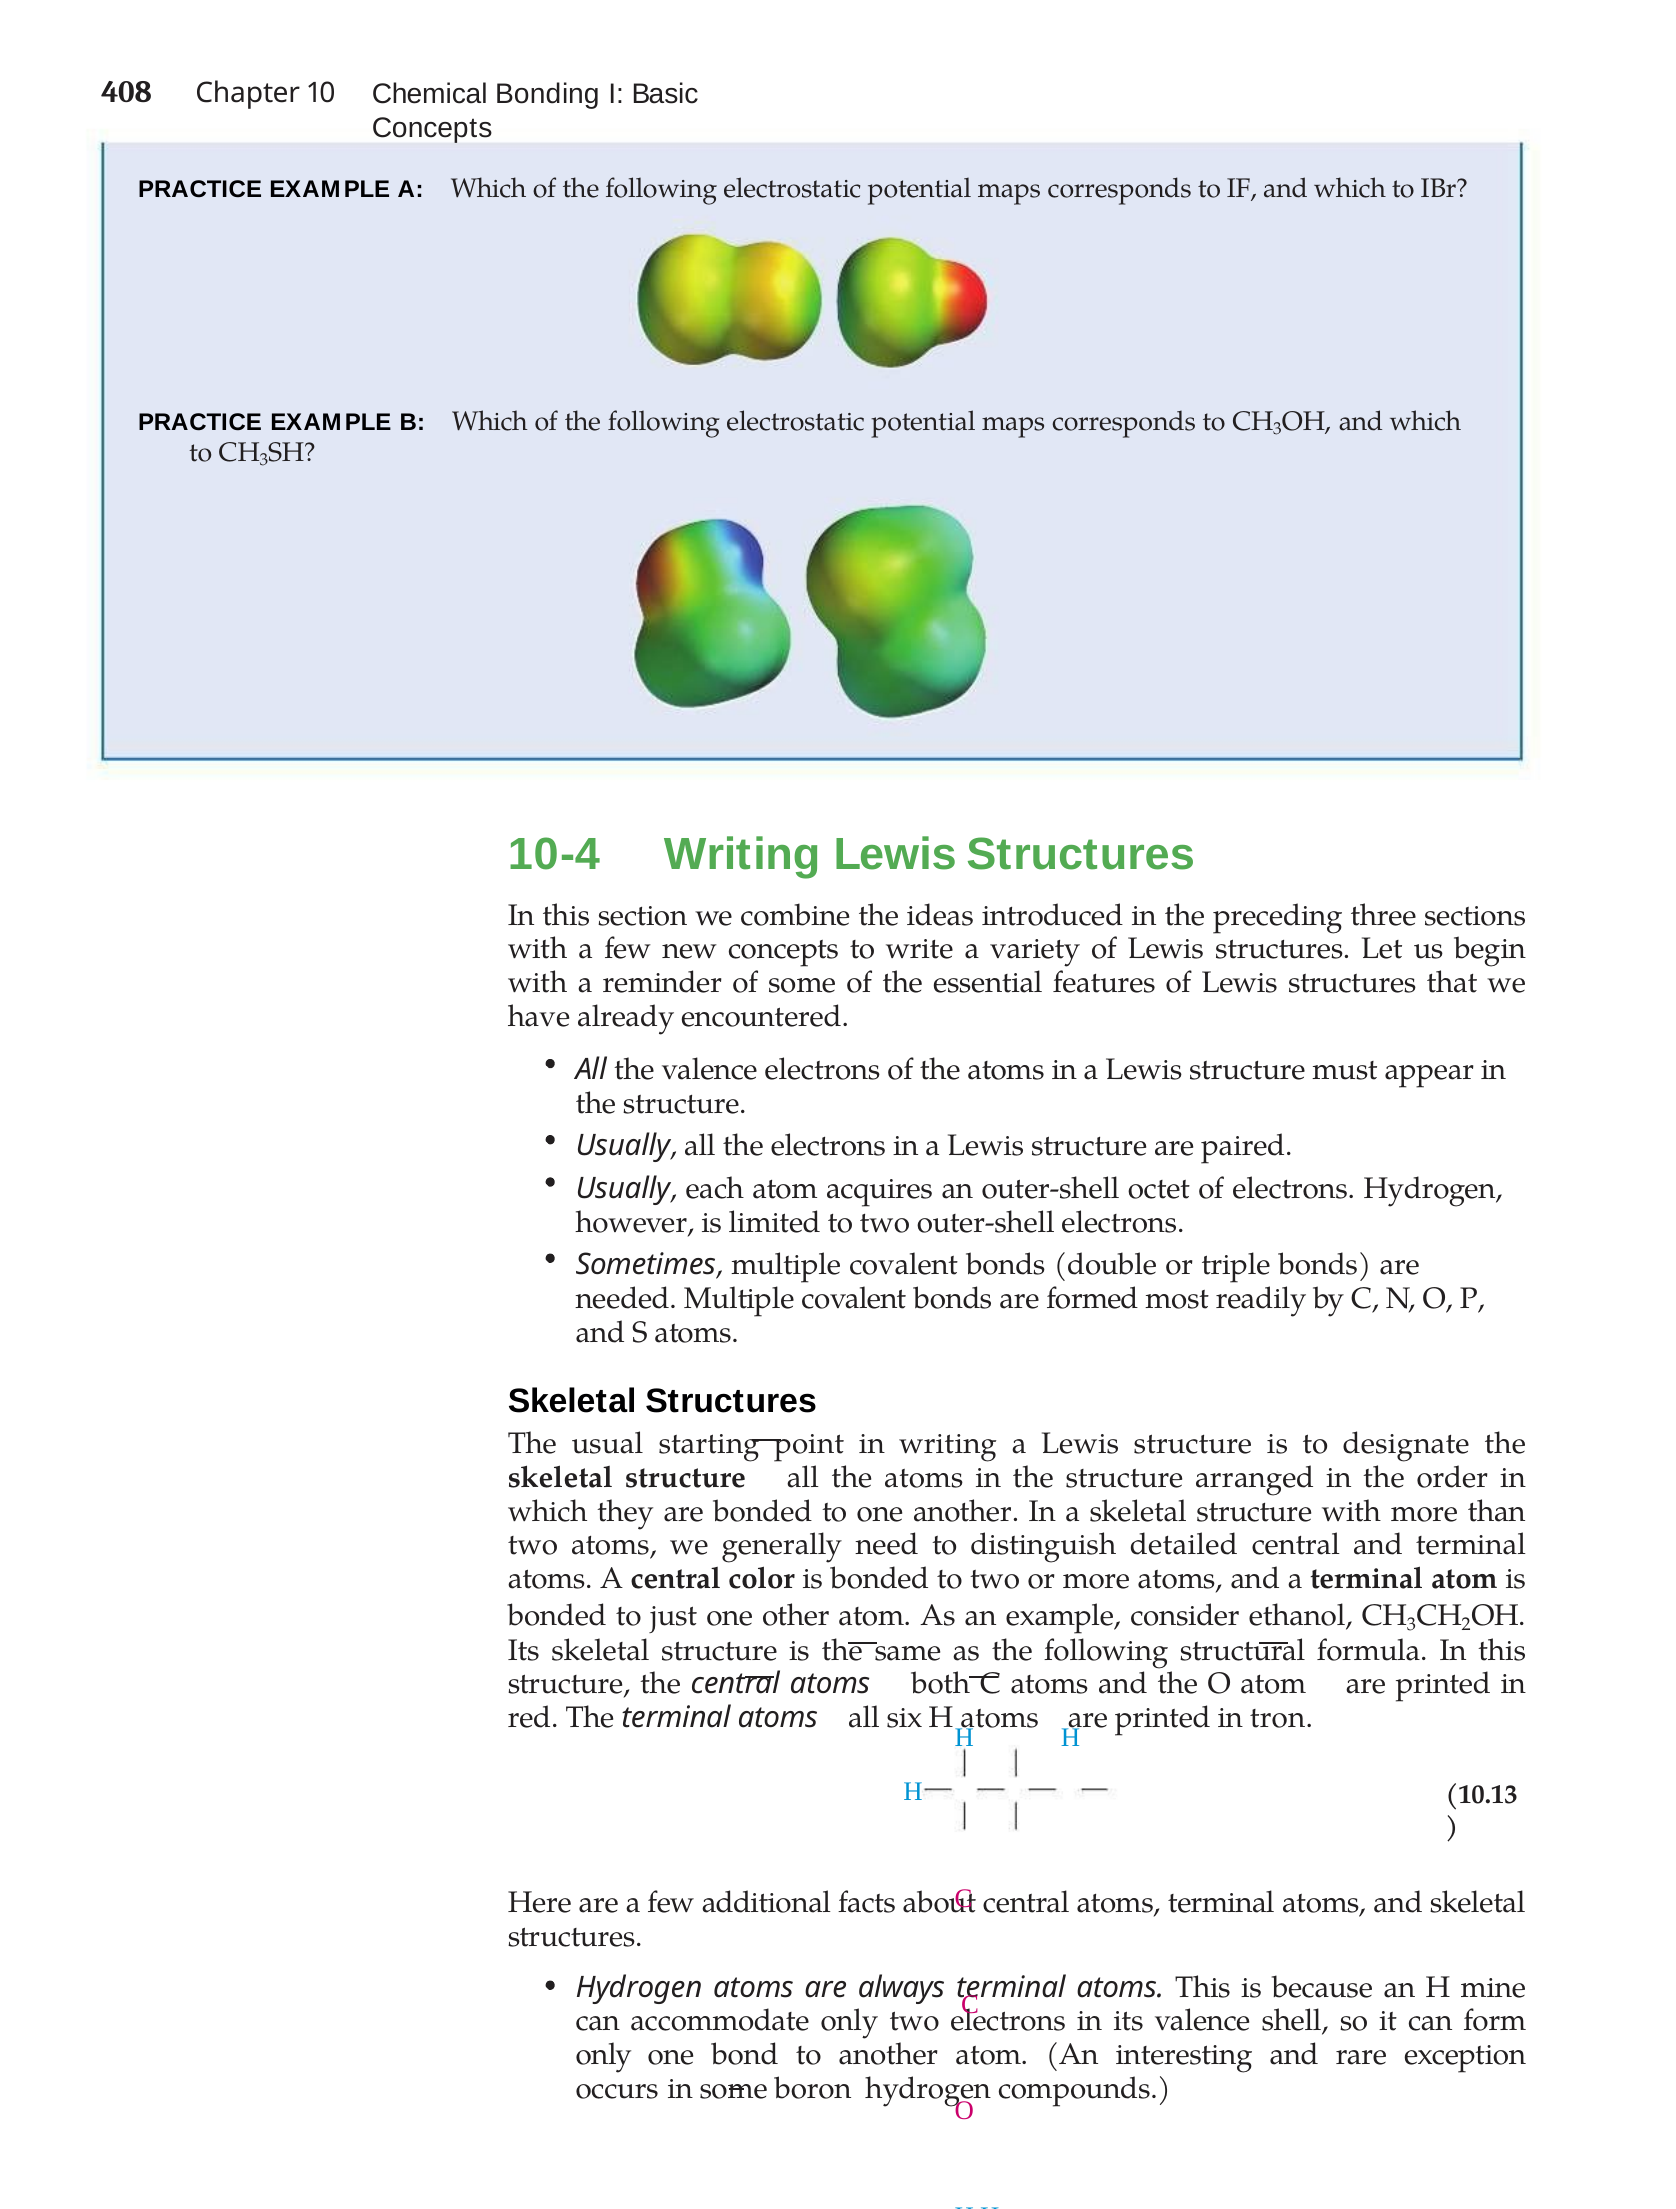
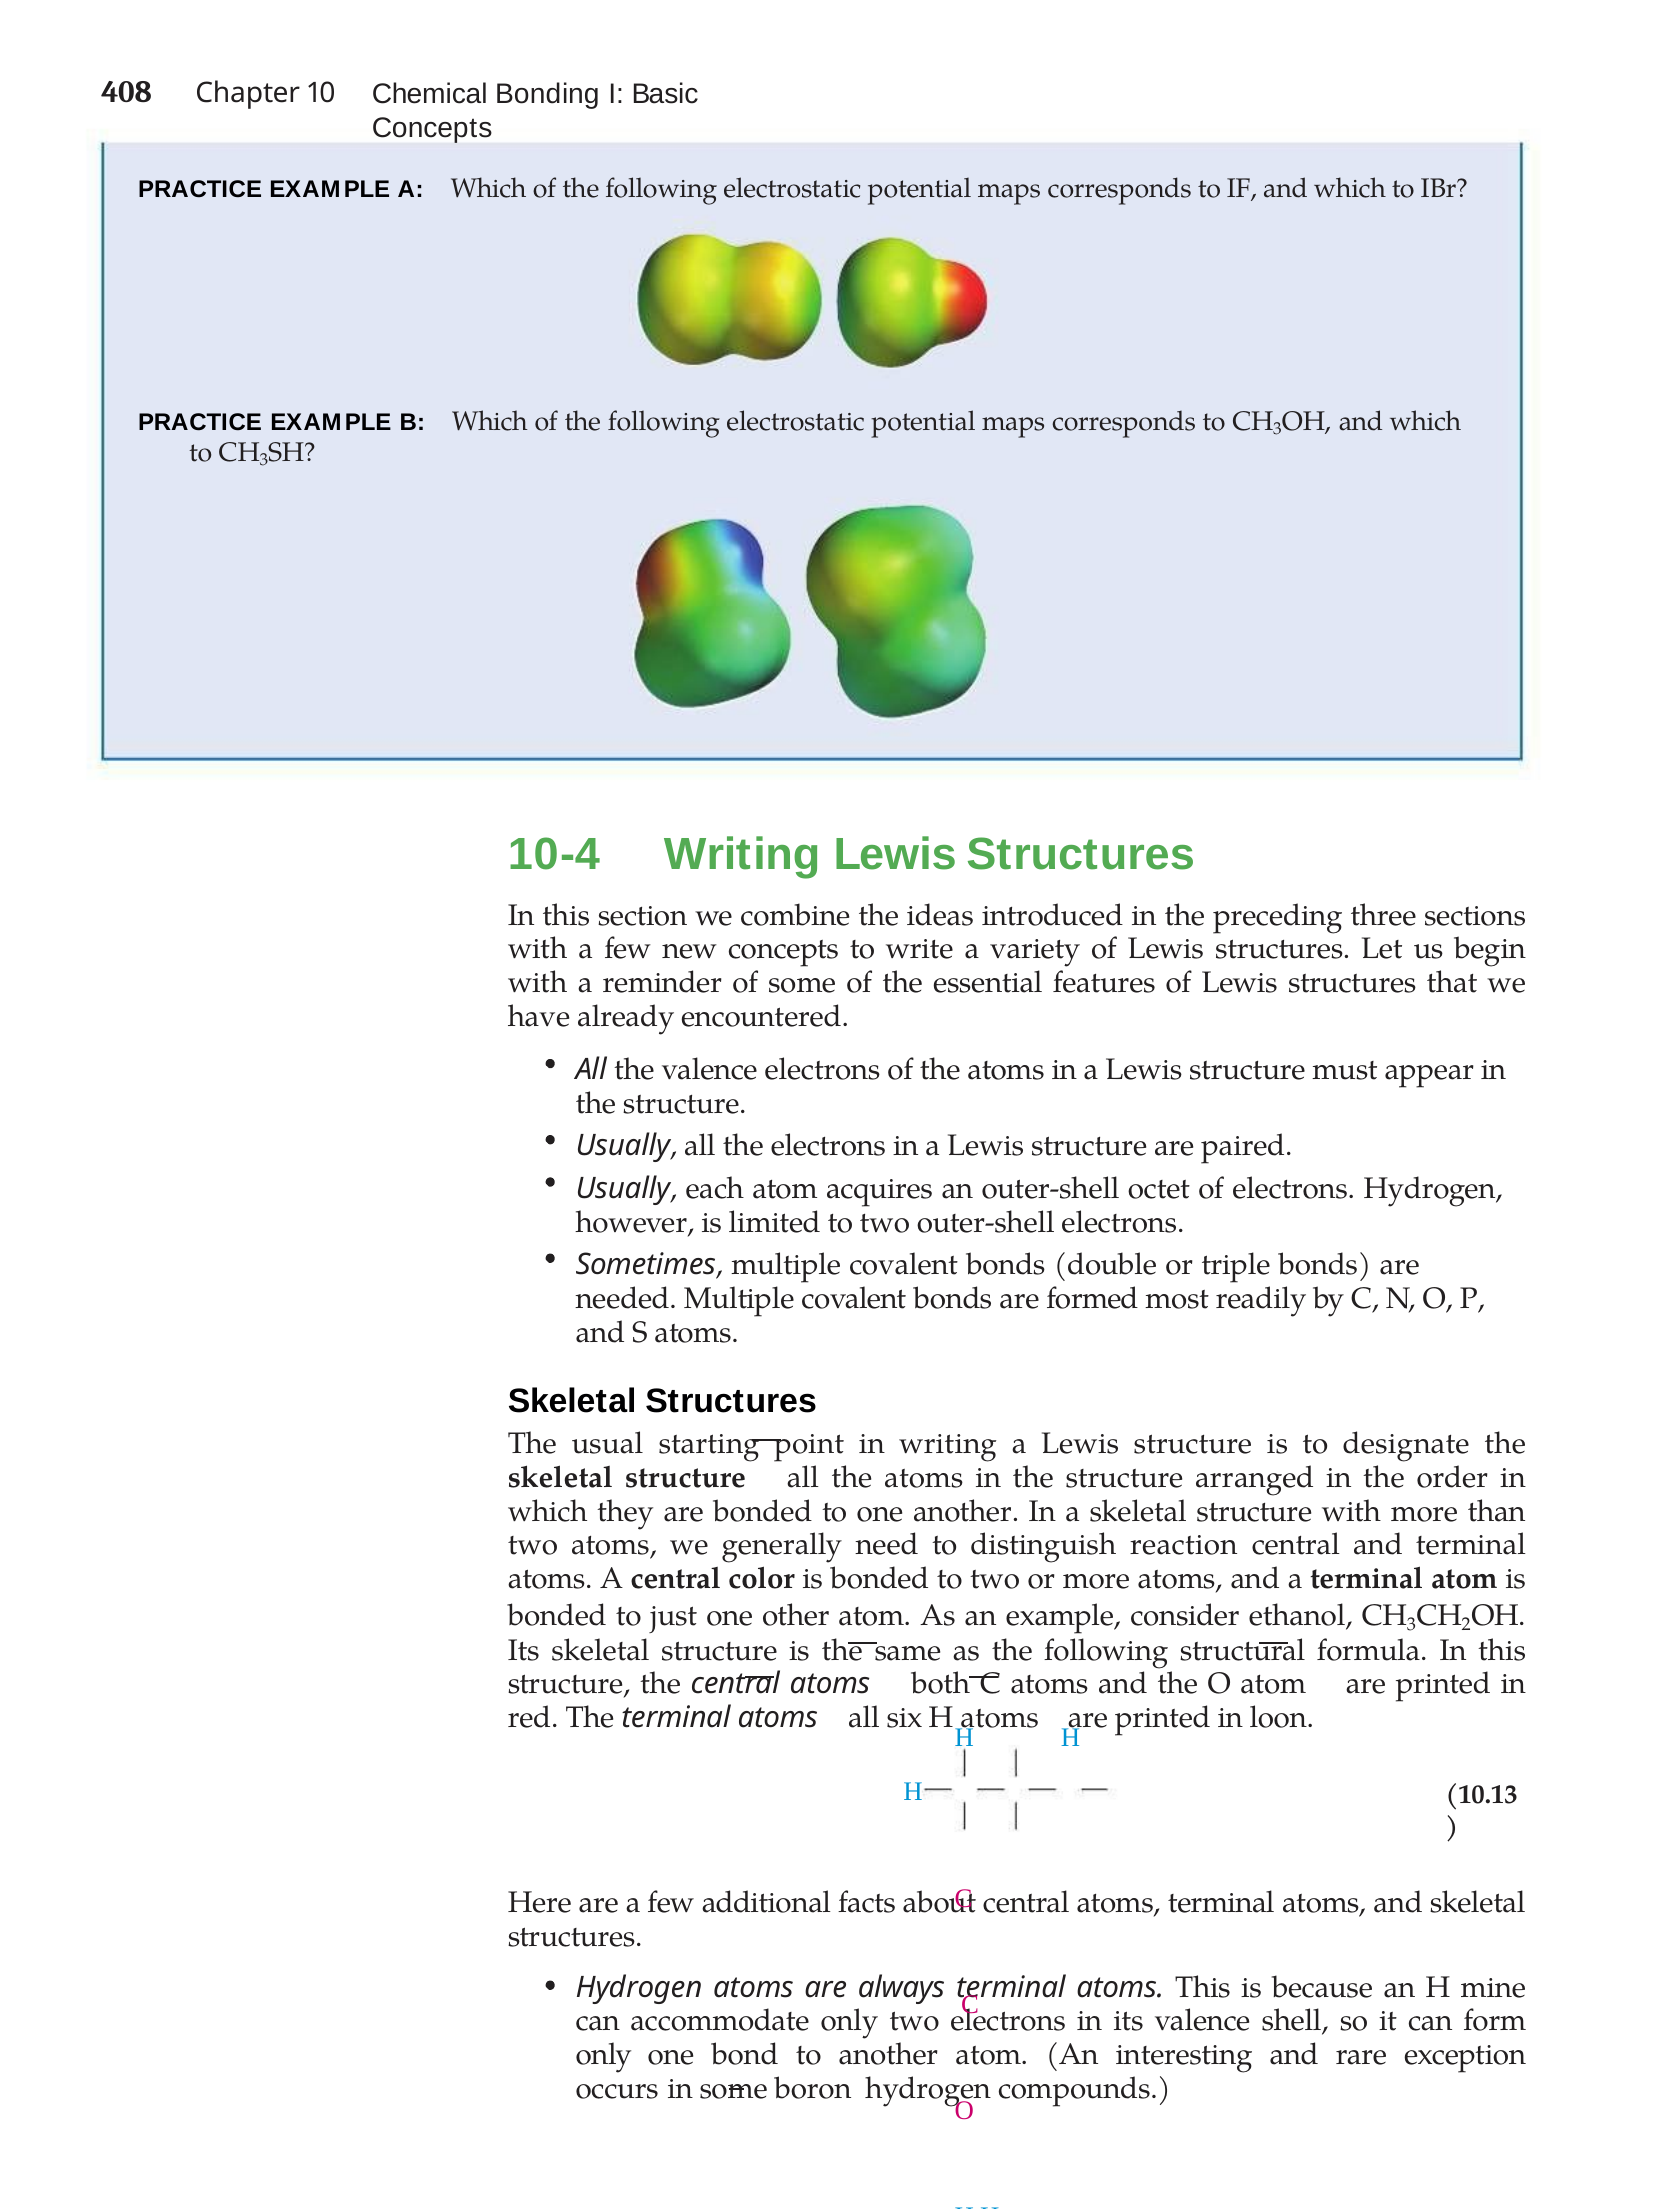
detailed: detailed -> reaction
tron: tron -> loon
